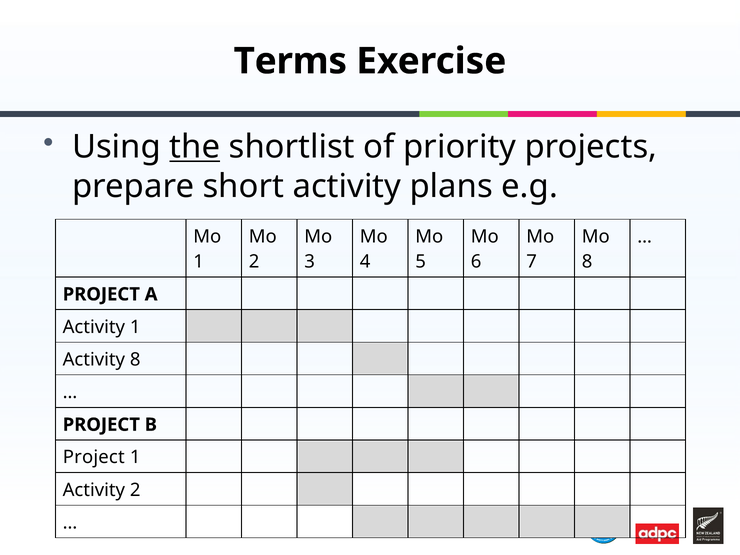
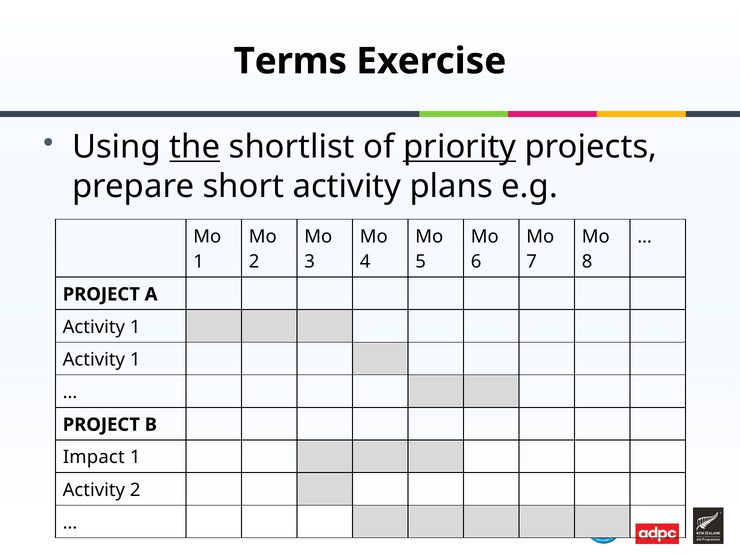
priority underline: none -> present
8 at (135, 360): 8 -> 1
Project at (94, 457): Project -> Impact
